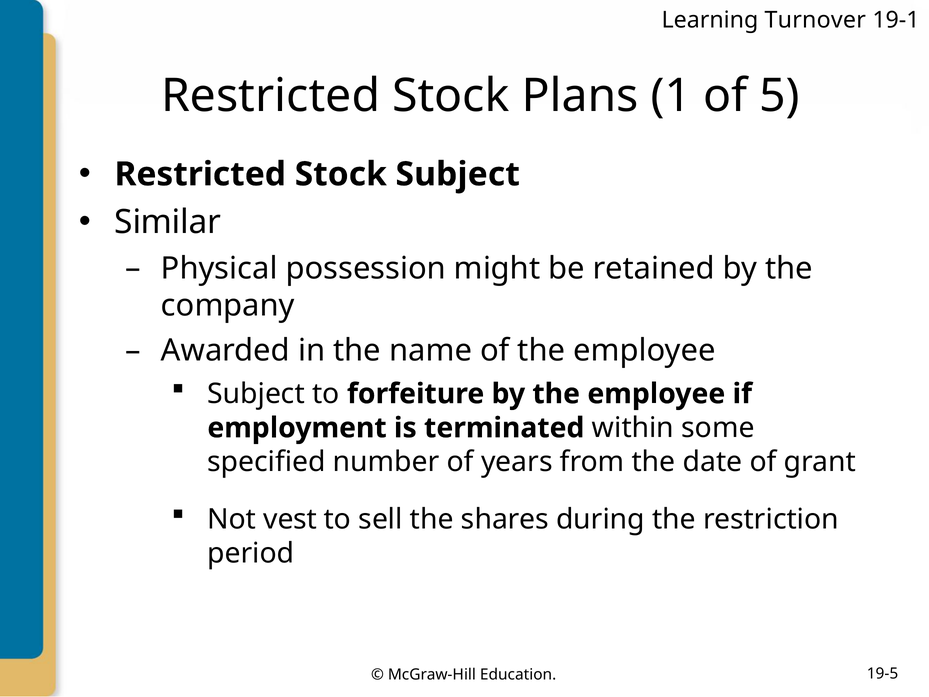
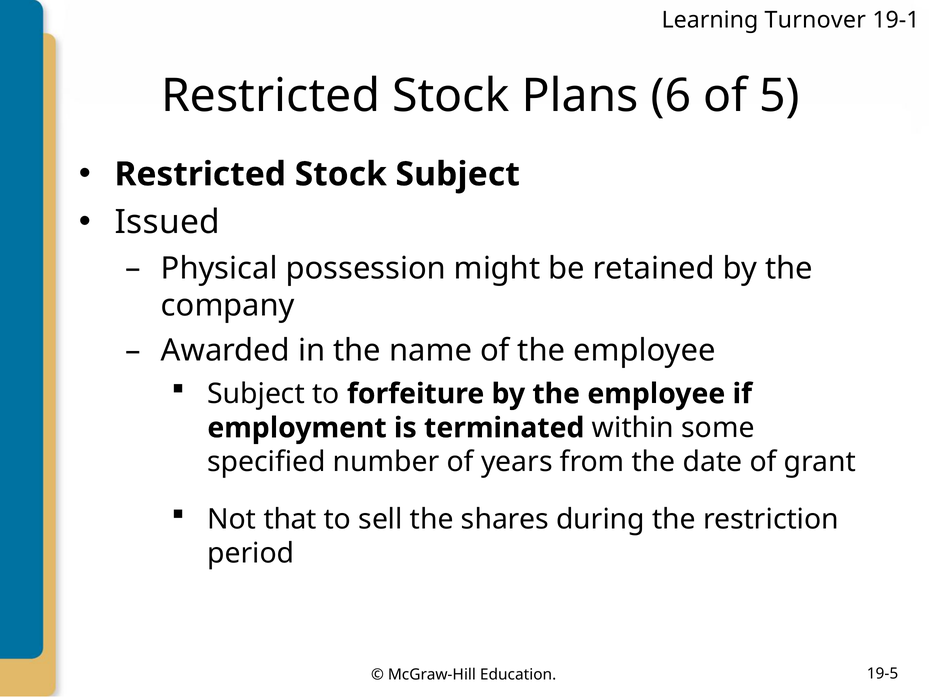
1: 1 -> 6
Similar: Similar -> Issued
vest: vest -> that
